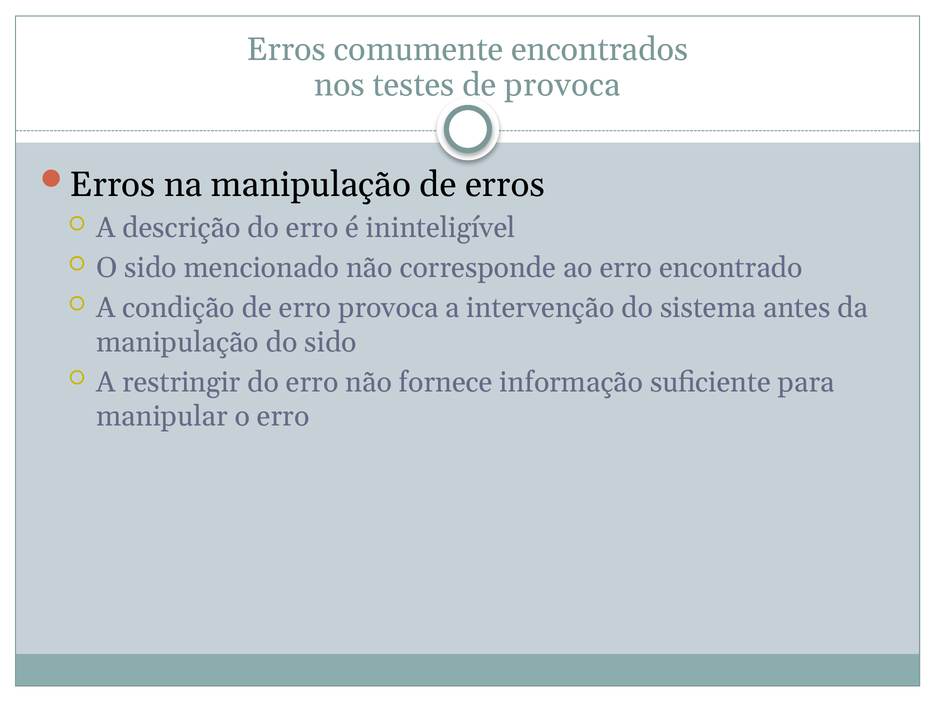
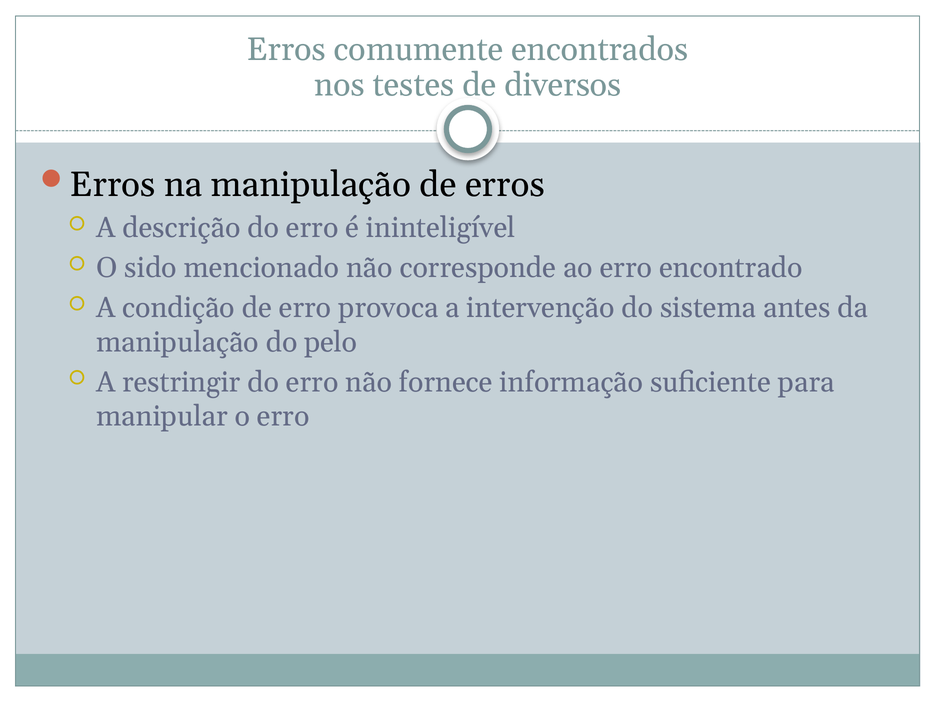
de provoca: provoca -> diversos
do sido: sido -> pelo
